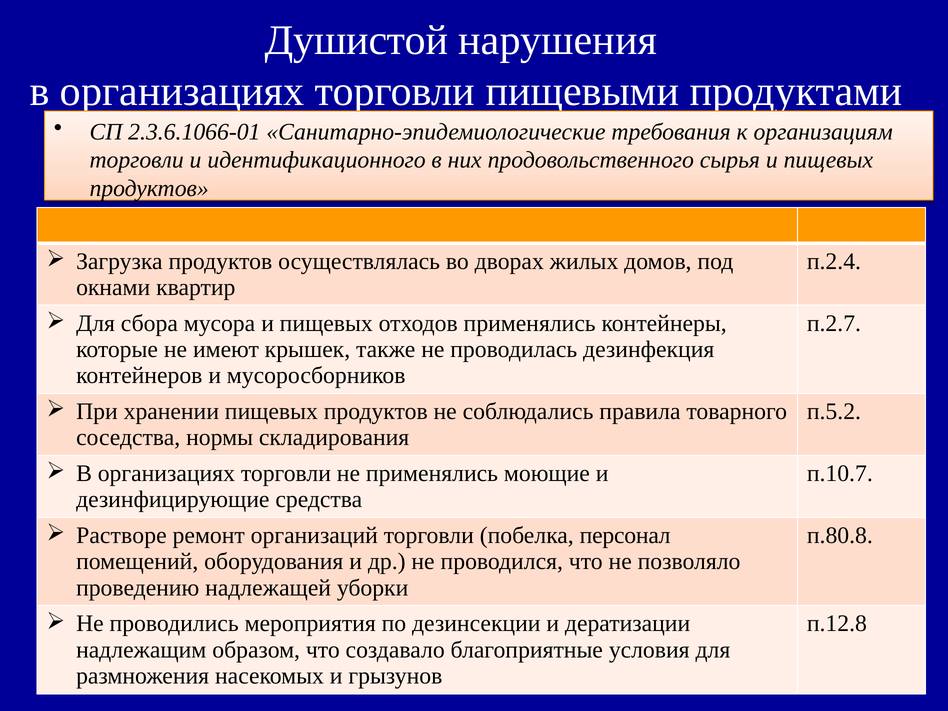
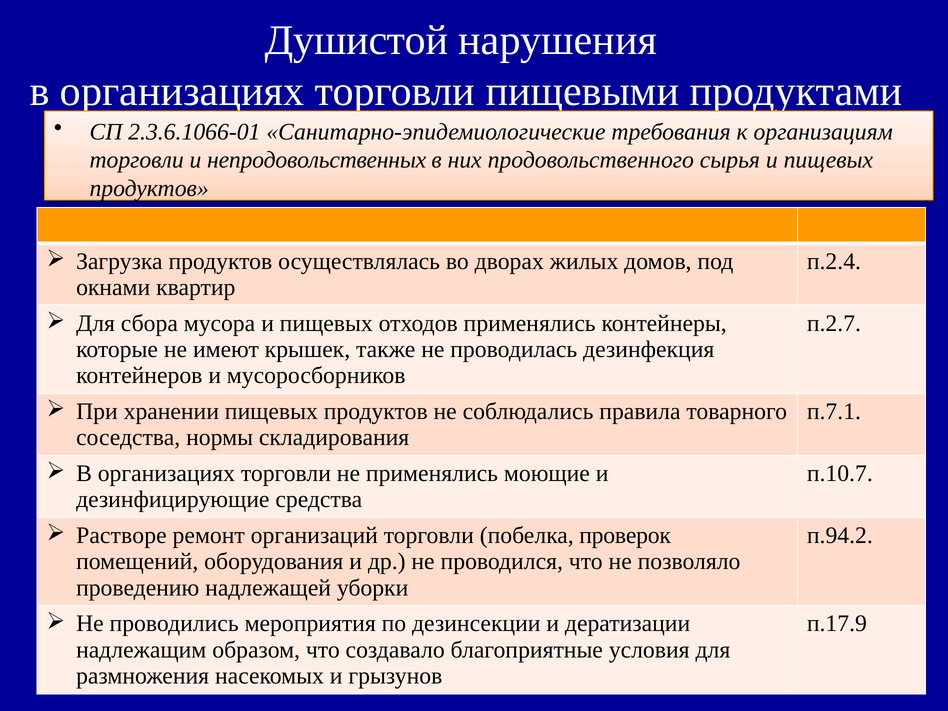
идентификационного: идентификационного -> непродовольственных
п.5.2: п.5.2 -> п.7.1
персонал: персонал -> проверок
п.80.8: п.80.8 -> п.94.2
п.12.8: п.12.8 -> п.17.9
